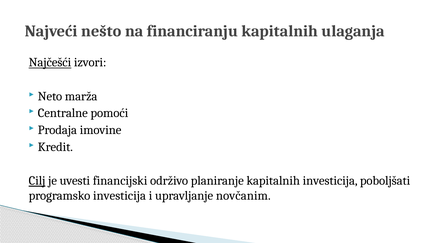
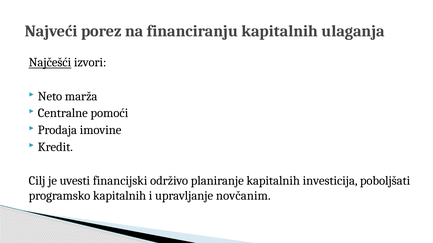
nešto: nešto -> porez
Cilj underline: present -> none
programsko investicija: investicija -> kapitalnih
